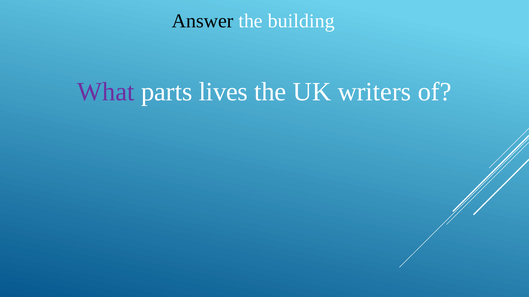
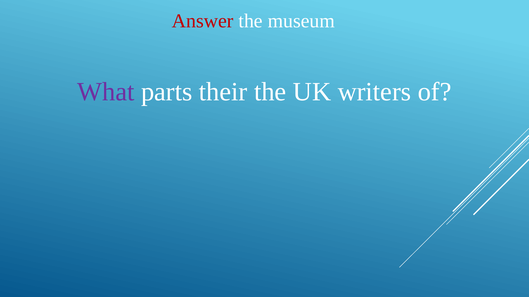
Answer colour: black -> red
building: building -> museum
lives: lives -> their
